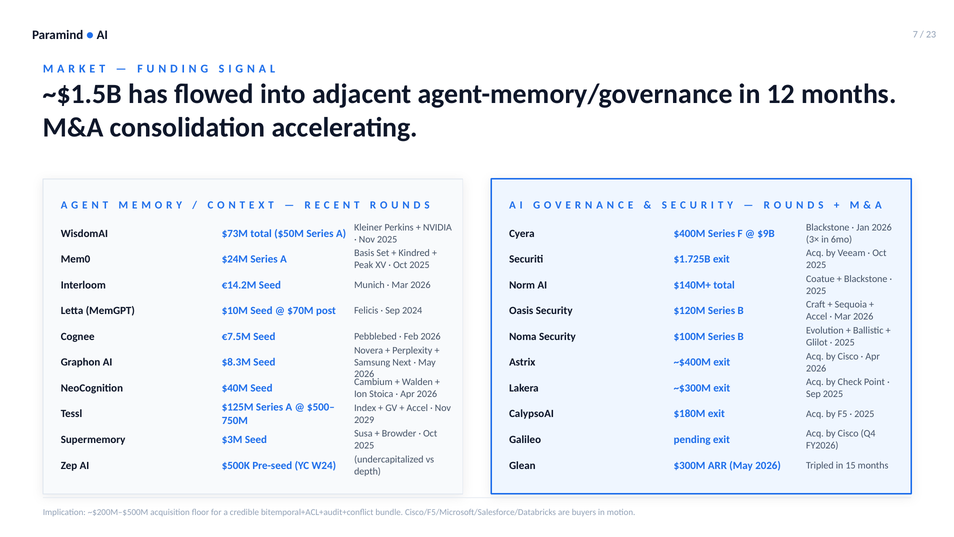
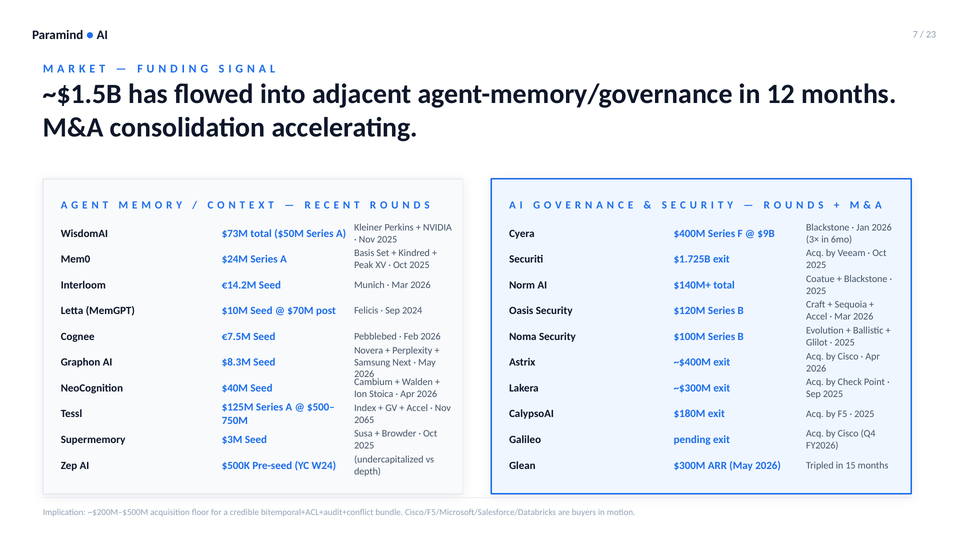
2029: 2029 -> 2065
